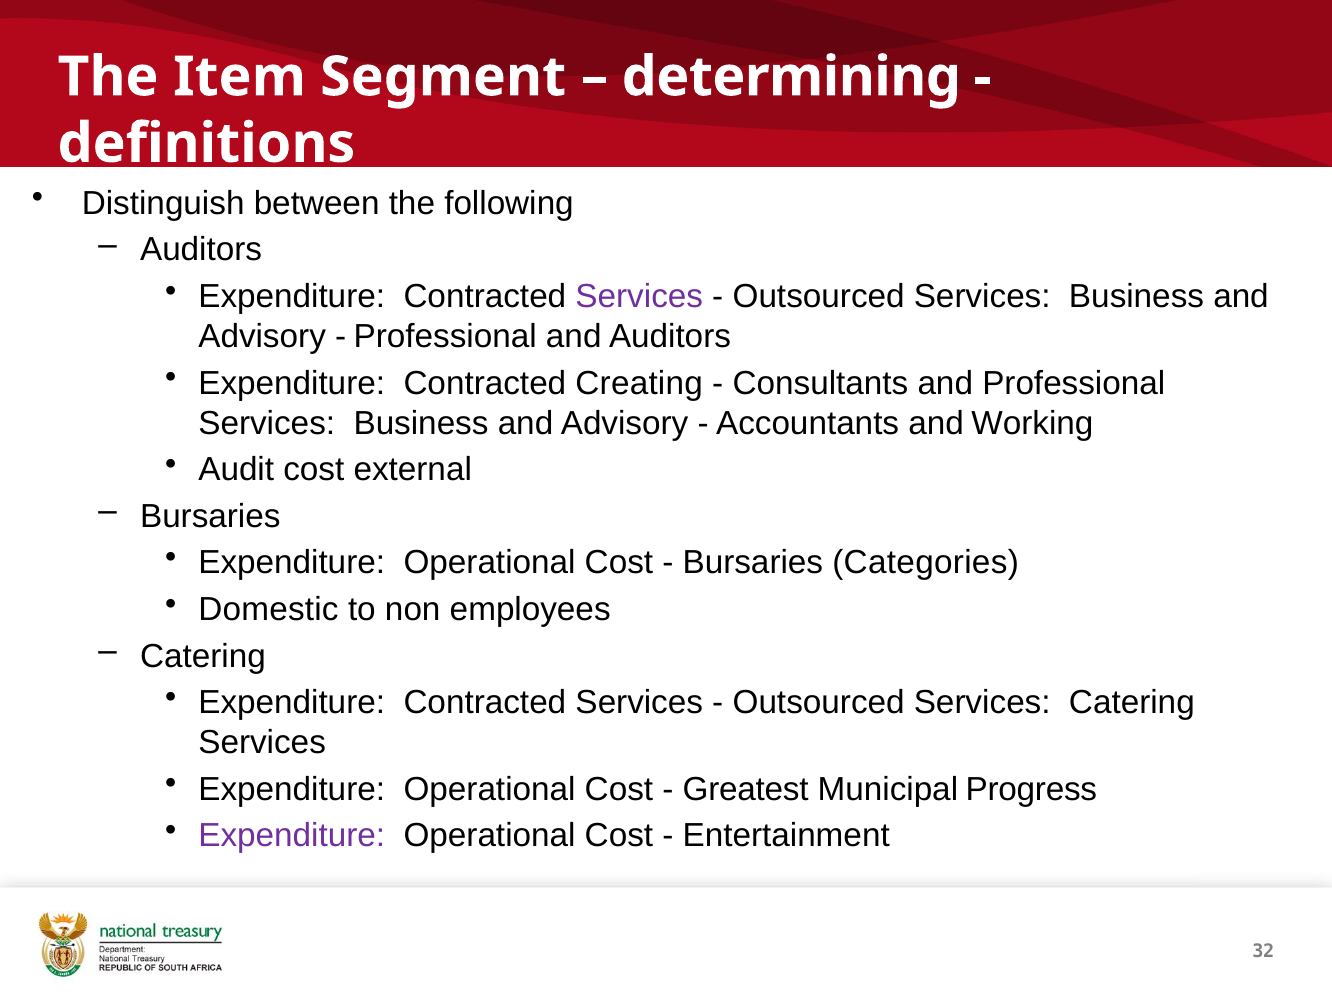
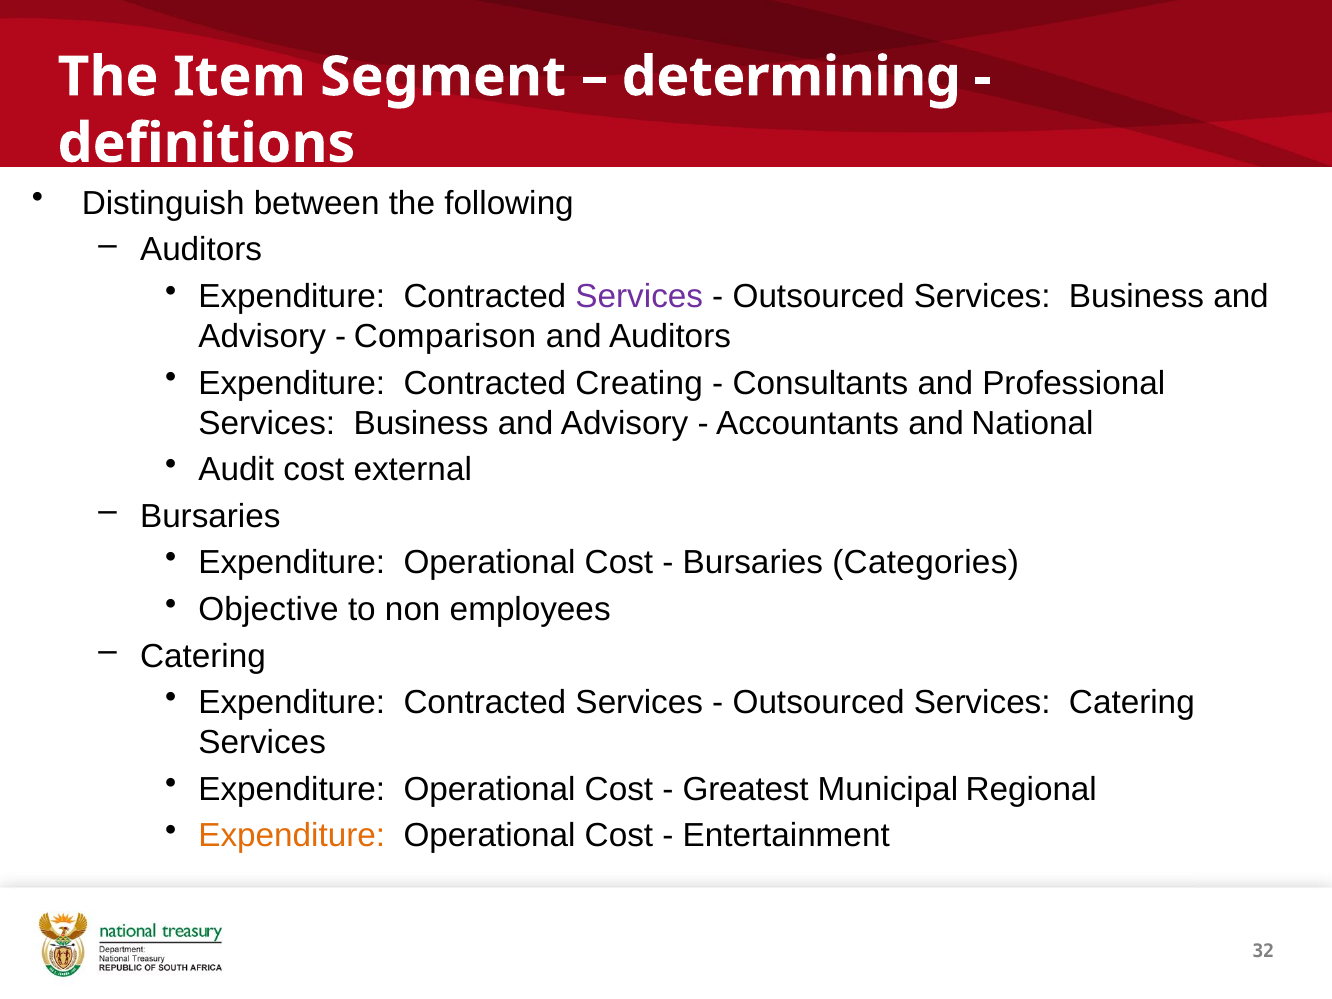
Professional at (445, 336): Professional -> Comparison
Working: Working -> National
Domestic: Domestic -> Objective
Progress: Progress -> Regional
Expenditure at (292, 836) colour: purple -> orange
